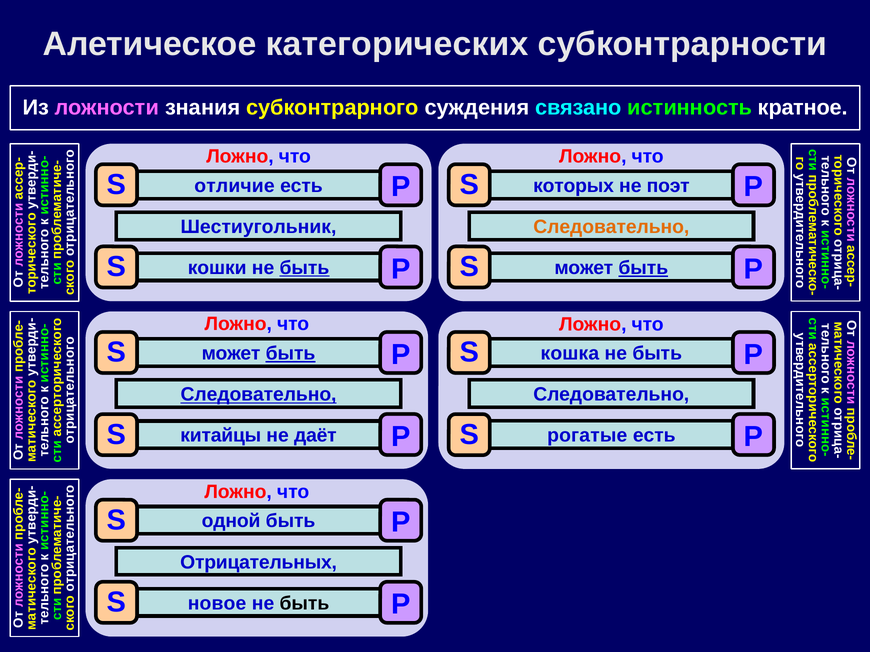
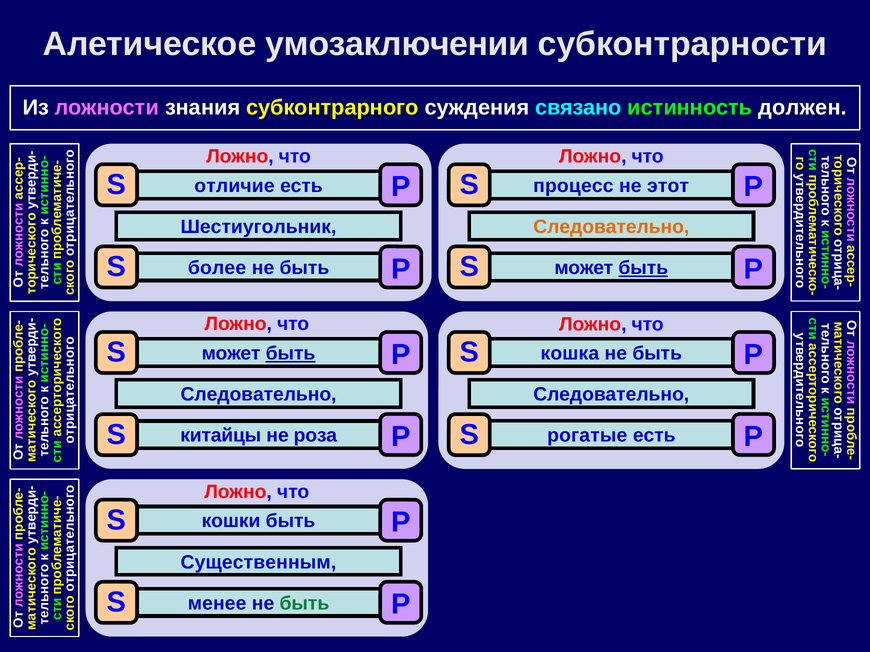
категорических: категорических -> умозаключении
кратное: кратное -> должен
которых: которых -> процесс
поэт: поэт -> этот
кошки: кошки -> более
быть at (304, 268) underline: present -> none
Следовательно at (259, 395) underline: present -> none
даёт: даёт -> роза
одной: одной -> кошки
Отрицательных: Отрицательных -> Существенным
новое: новое -> менее
быть at (304, 604) colour: black -> green
